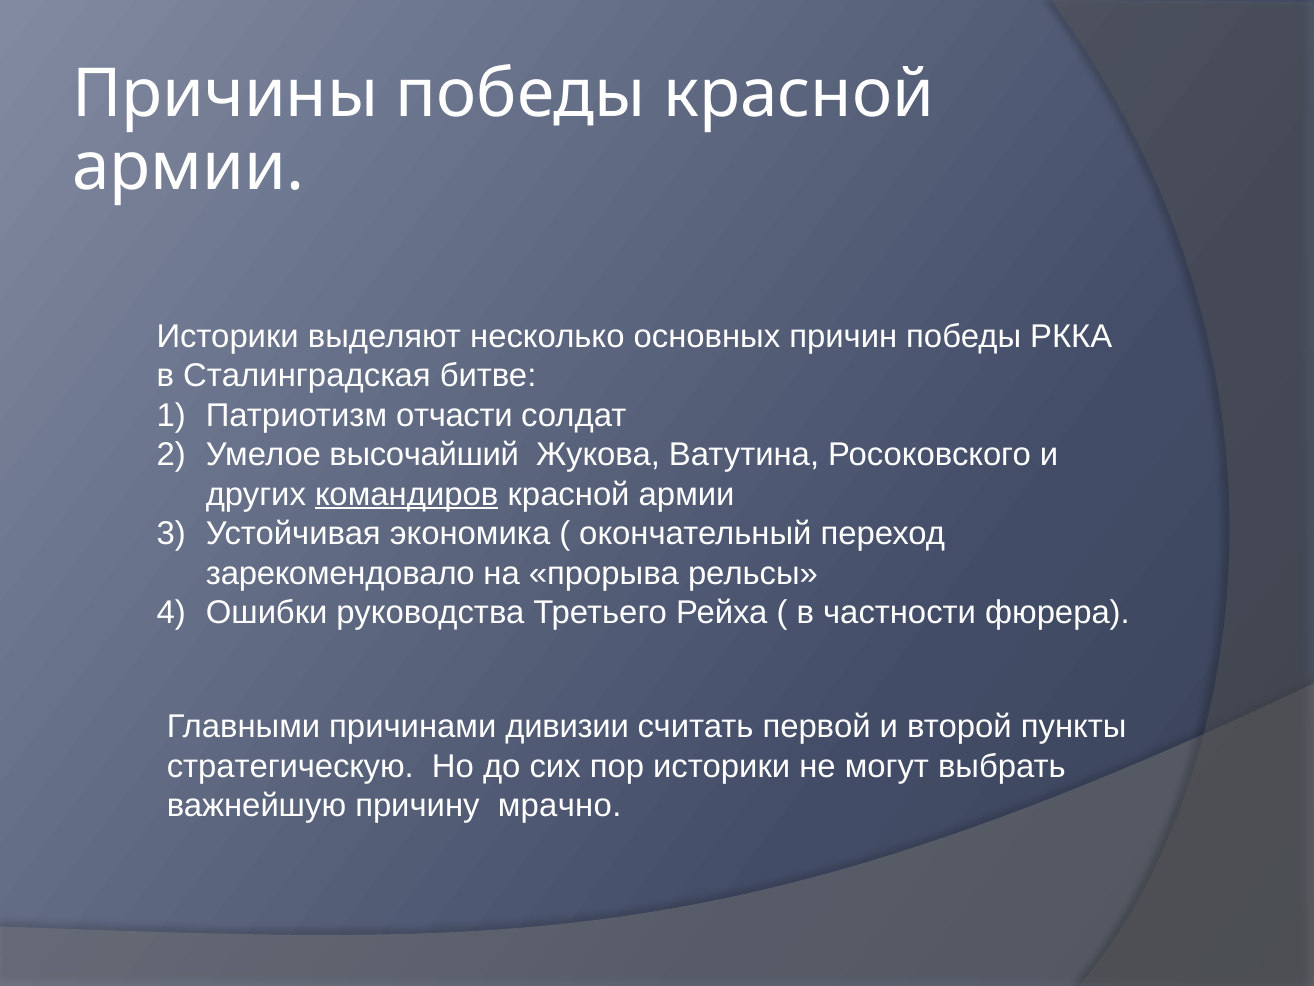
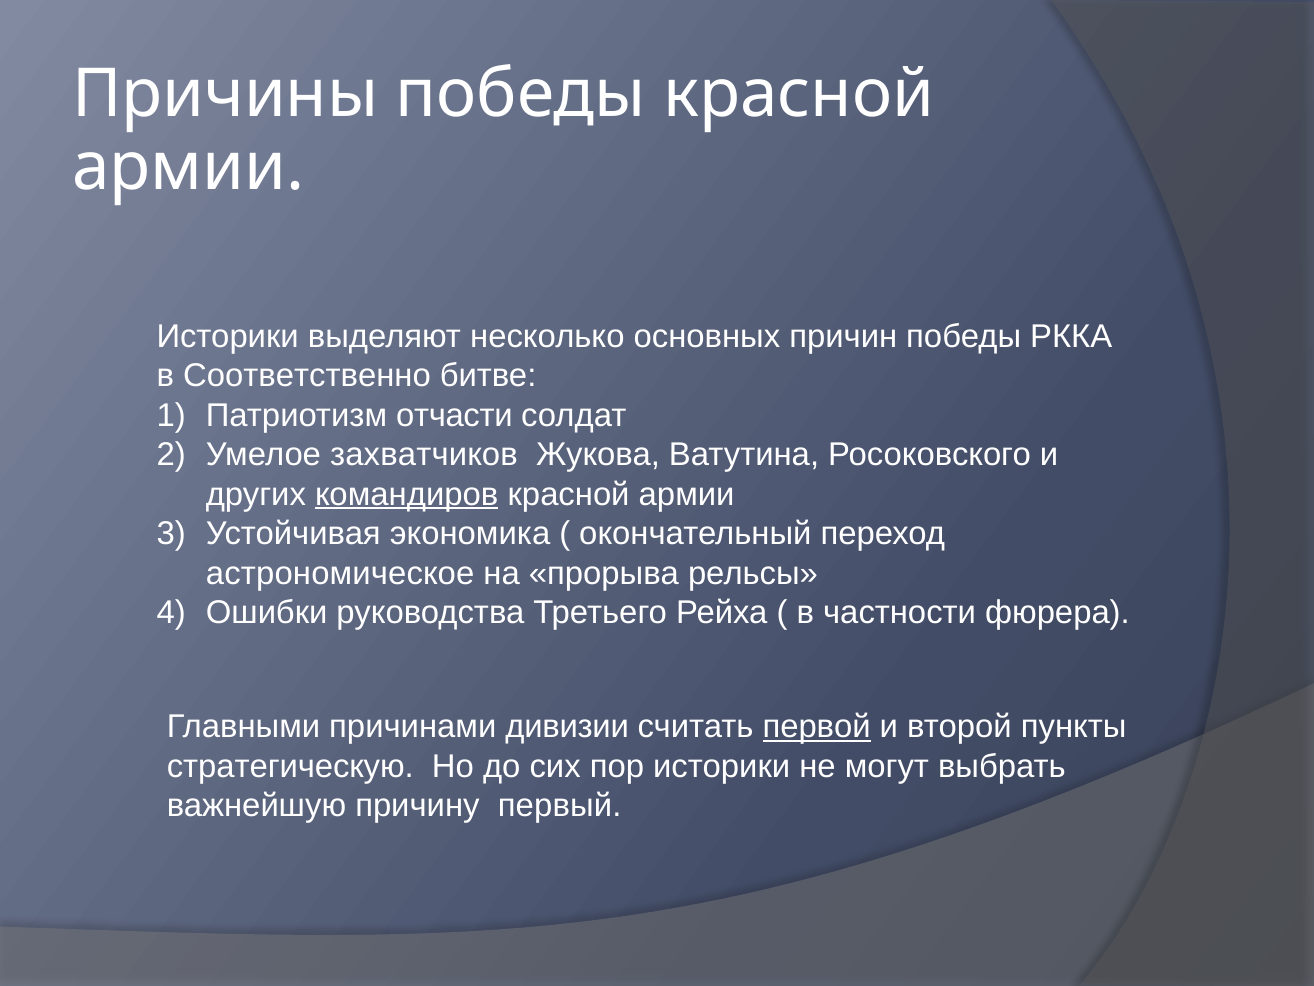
Сталинградская: Сталинградская -> Соответственно
высочайший: высочайший -> захватчиков
зарекомендовало: зарекомендовало -> астрономическое
первой underline: none -> present
мрачно: мрачно -> первый
